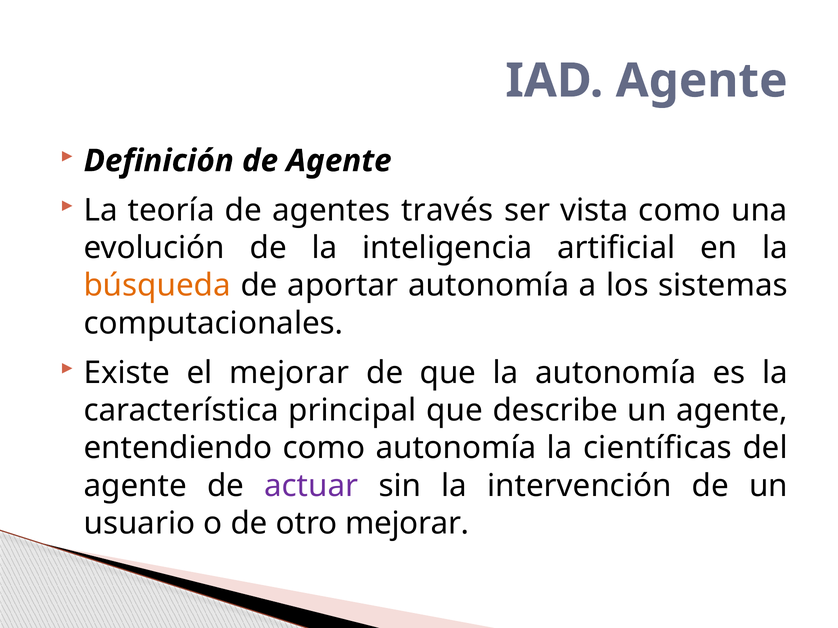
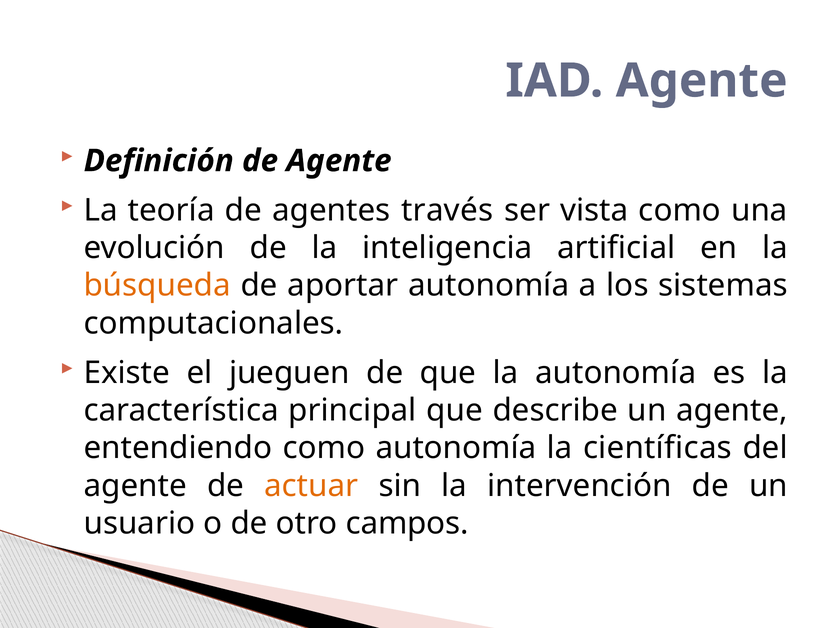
el mejorar: mejorar -> jueguen
actuar colour: purple -> orange
otro mejorar: mejorar -> campos
